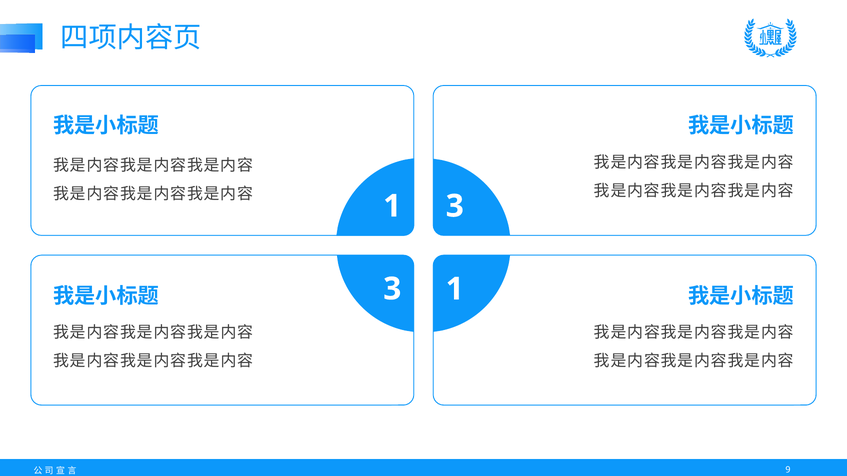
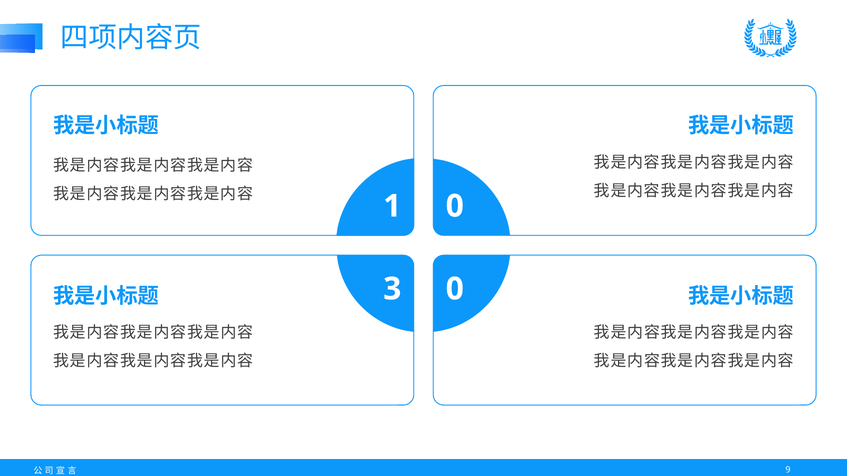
1 3: 3 -> 0
3 1: 1 -> 0
